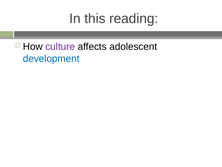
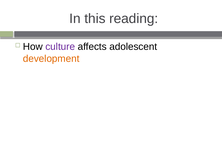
development colour: blue -> orange
